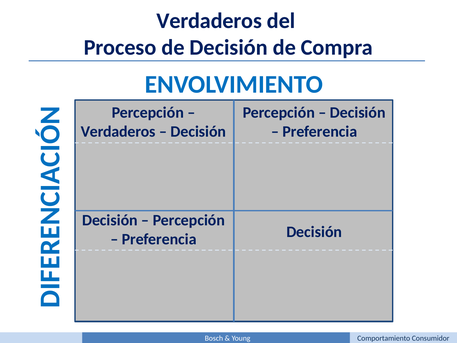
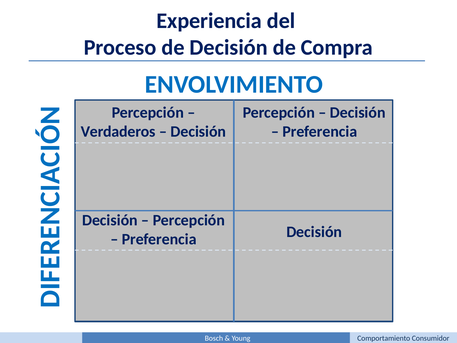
Verdaderos at (209, 21): Verdaderos -> Experiencia
